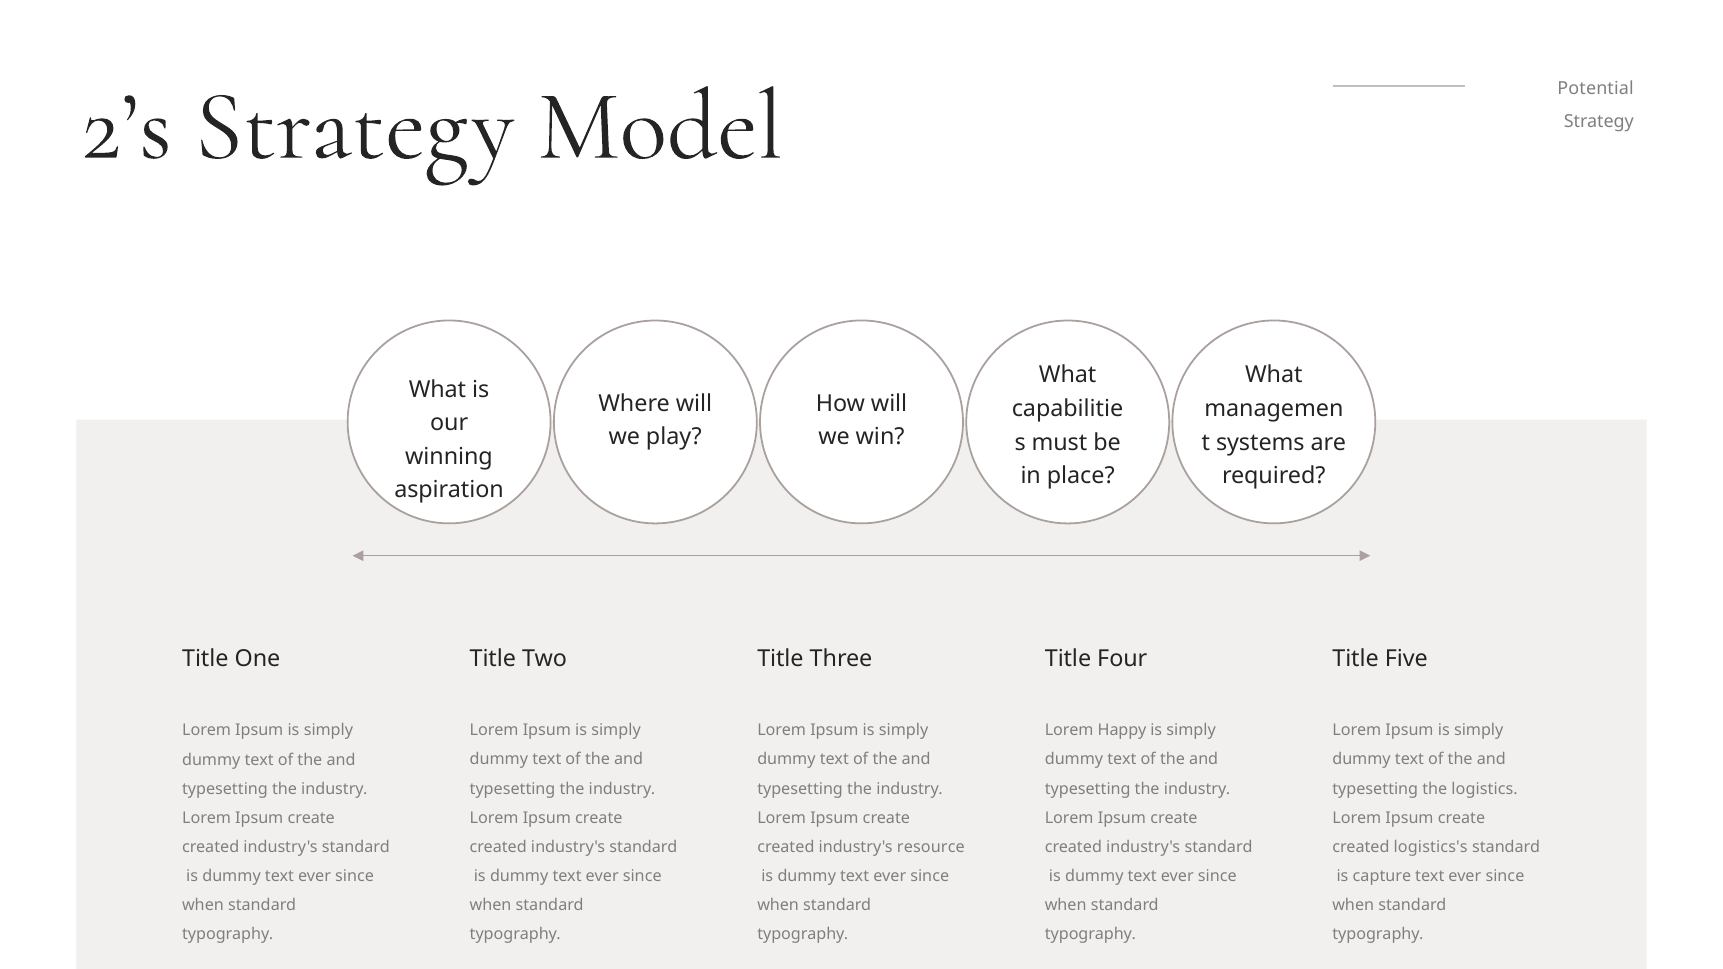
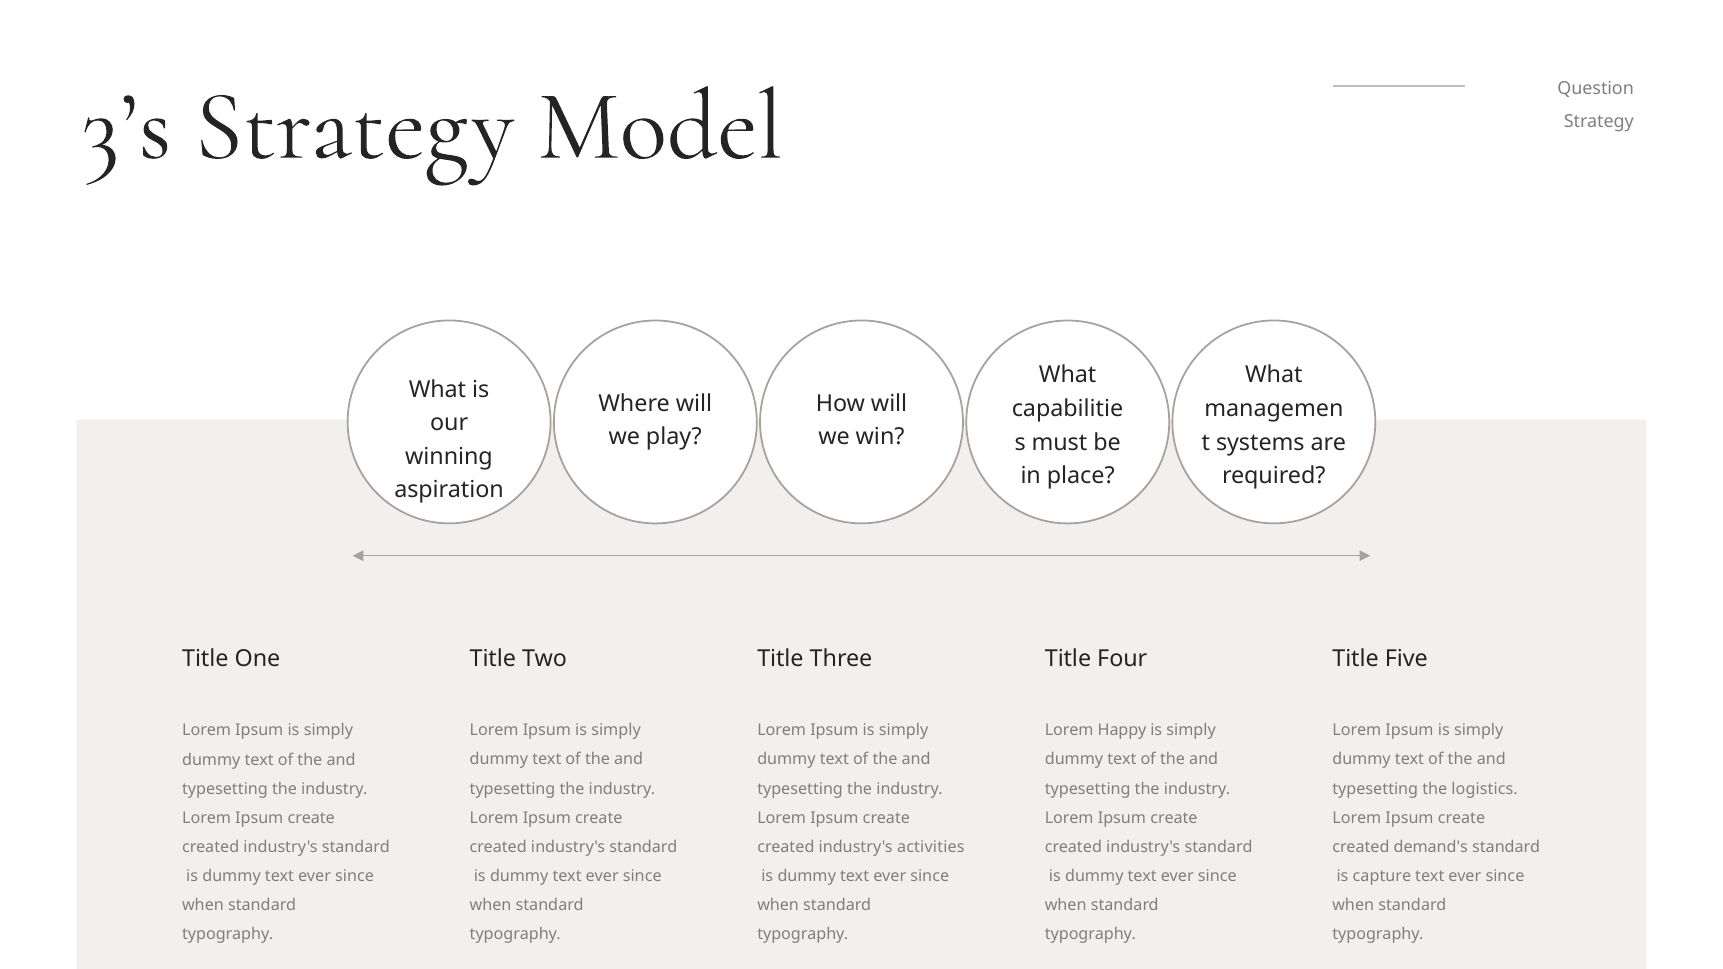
2’s: 2’s -> 3’s
Potential: Potential -> Question
resource: resource -> activities
logistics's: logistics's -> demand's
